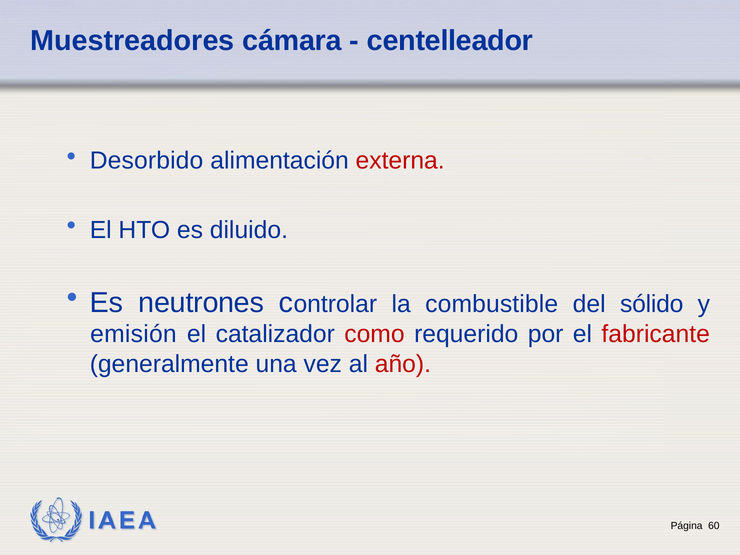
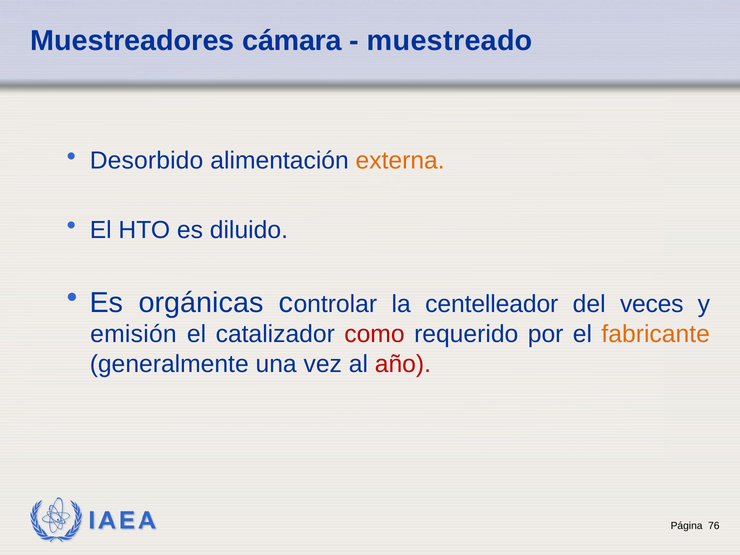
centelleador: centelleador -> muestreado
externa colour: red -> orange
neutrones: neutrones -> orgánicas
combustible: combustible -> centelleador
sólido: sólido -> veces
fabricante colour: red -> orange
60: 60 -> 76
